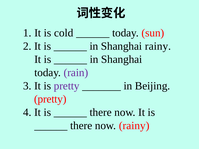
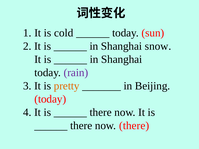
Shanghai rainy: rainy -> snow
pretty at (67, 86) colour: purple -> orange
pretty at (50, 99): pretty -> today
now rainy: rainy -> there
